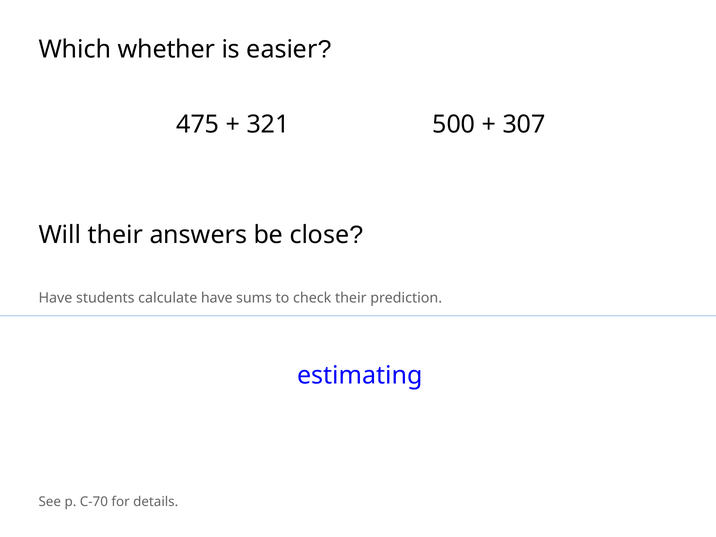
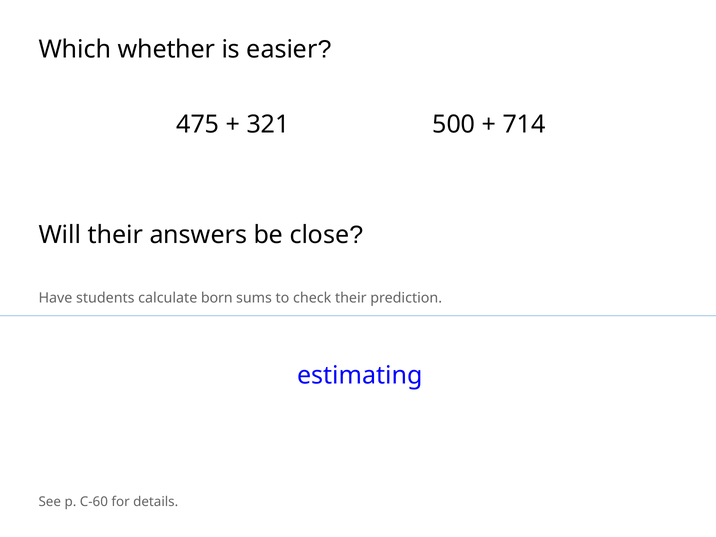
307: 307 -> 714
calculate have: have -> born
C-70: C-70 -> C-60
